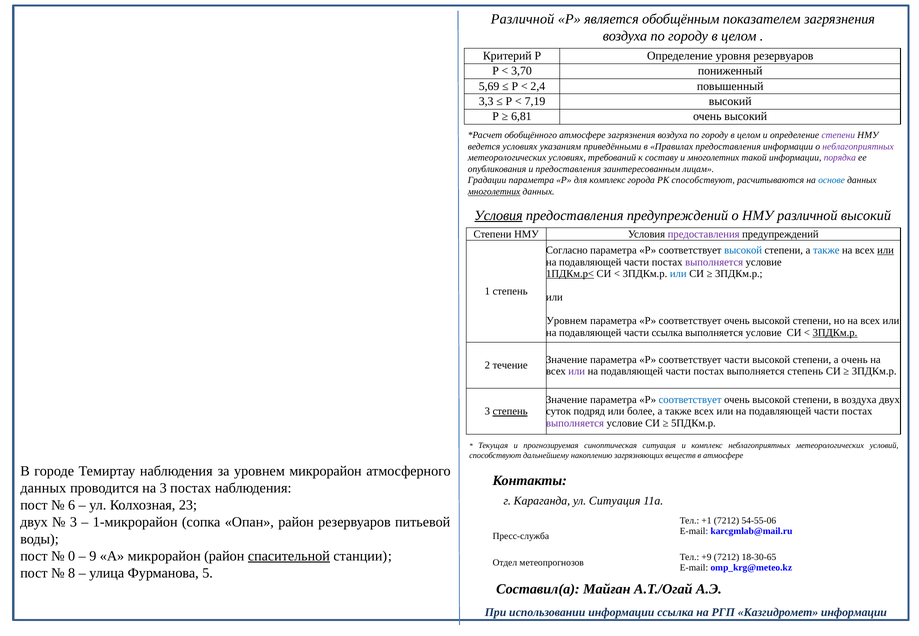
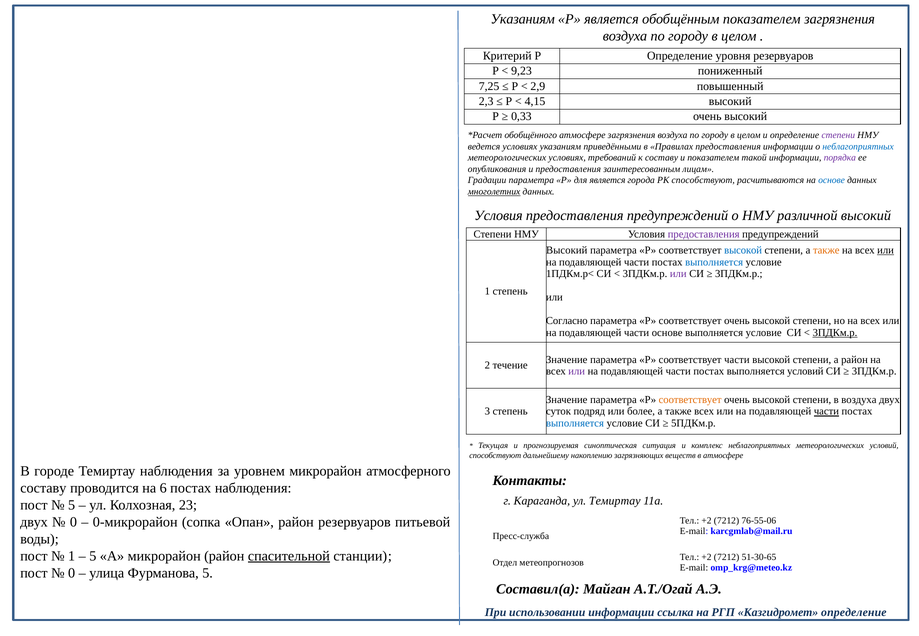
Различной at (523, 19): Различной -> Указаниям
3,70: 3,70 -> 9,23
5,69: 5,69 -> 7,25
2,4: 2,4 -> 2,9
3,3: 3,3 -> 2,3
7,19: 7,19 -> 4,15
6,81: 6,81 -> 0,33
неблагоприятных at (858, 147) colour: purple -> blue
и многолетних: многолетних -> показателем
для комплекс: комплекс -> является
Условия at (498, 215) underline: present -> none
Согласно at (567, 250): Согласно -> Высокий
также at (826, 250) colour: blue -> orange
выполняется at (714, 262) colour: purple -> blue
1ПДКм.р< underline: present -> none
или at (678, 274) colour: blue -> purple
Уровнем at (567, 321): Уровнем -> Согласно
части ссылка: ссылка -> основе
а очень: очень -> район
выполняется степень: степень -> условий
соответствует at (690, 400) colour: blue -> orange
степень at (510, 412) underline: present -> none
части at (826, 412) underline: none -> present
выполняется at (575, 423) colour: purple -> blue
данных at (43, 488): данных -> составу
на 3: 3 -> 6
ул Ситуация: Ситуация -> Темиртау
6 at (72, 505): 6 -> 5
3 at (73, 522): 3 -> 0
1-микрорайон: 1-микрорайон -> 0-микрорайон
+1 at (706, 521): +1 -> +2
54-55-06: 54-55-06 -> 76-55-06
0 at (72, 556): 0 -> 1
9 at (93, 556): 9 -> 5
+9 at (706, 557): +9 -> +2
18-30-65: 18-30-65 -> 51-30-65
8 at (72, 573): 8 -> 0
Казгидромет информации: информации -> определение
